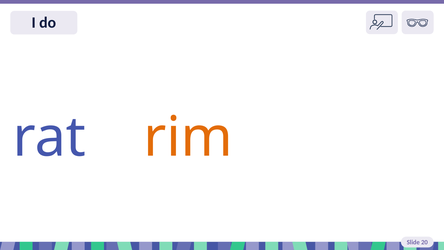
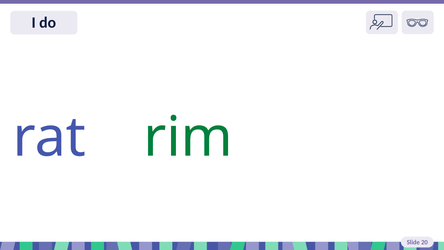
rim colour: orange -> green
